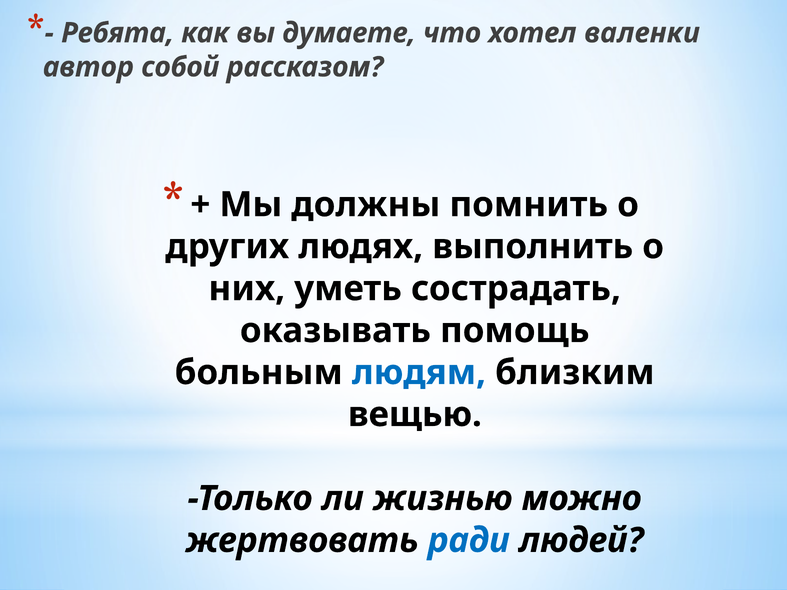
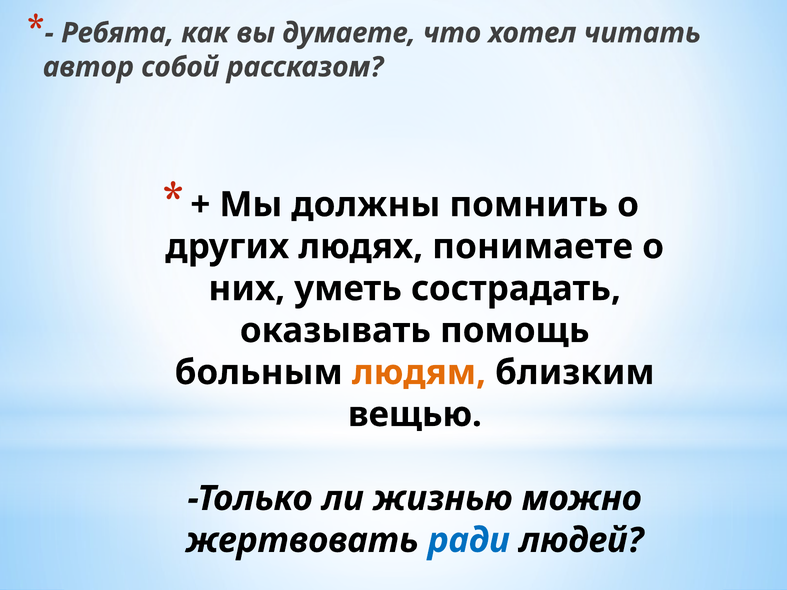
валенки: валенки -> читать
выполнить: выполнить -> понимаете
людям colour: blue -> orange
